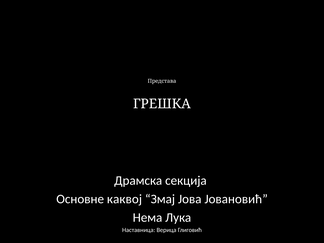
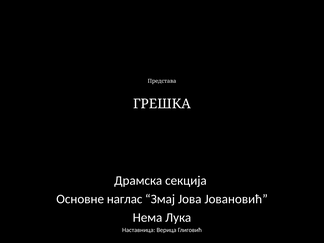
каквој: каквој -> наглас
